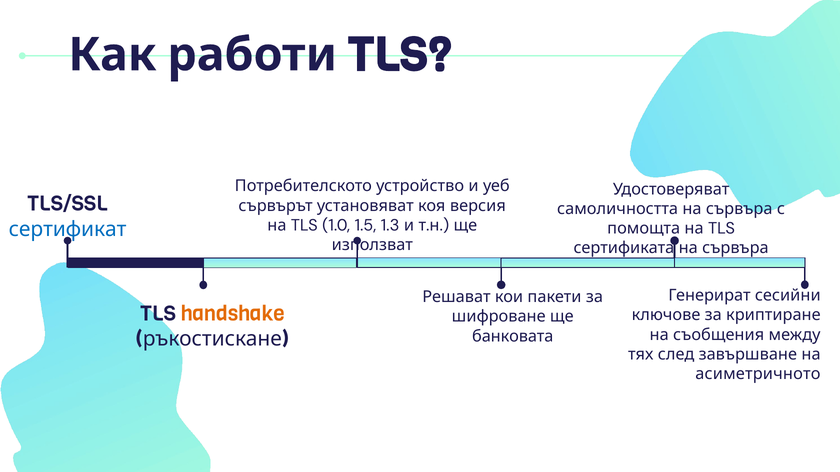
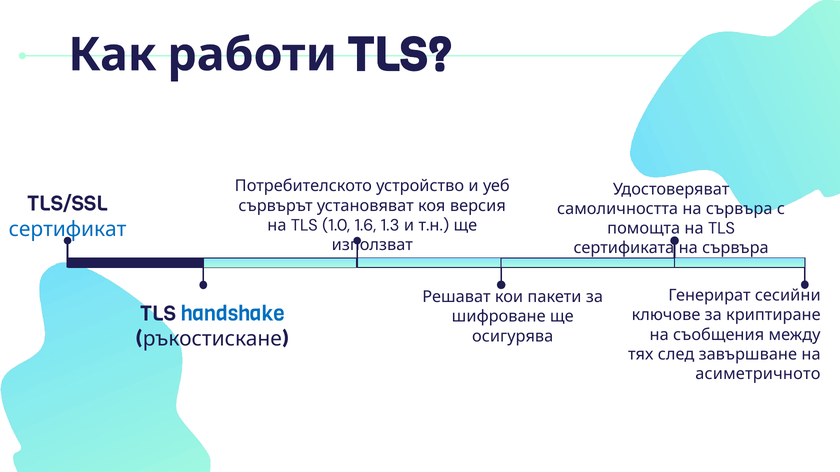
1.5: 1.5 -> 1.6
handshake colour: orange -> blue
банковата: банковата -> осигурява
